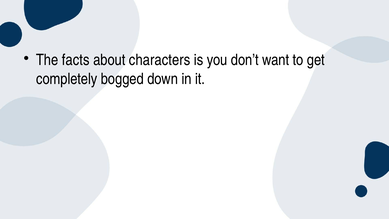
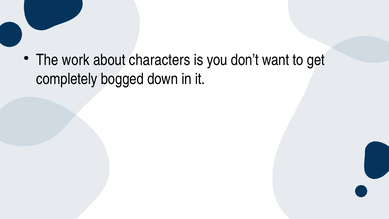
facts: facts -> work
